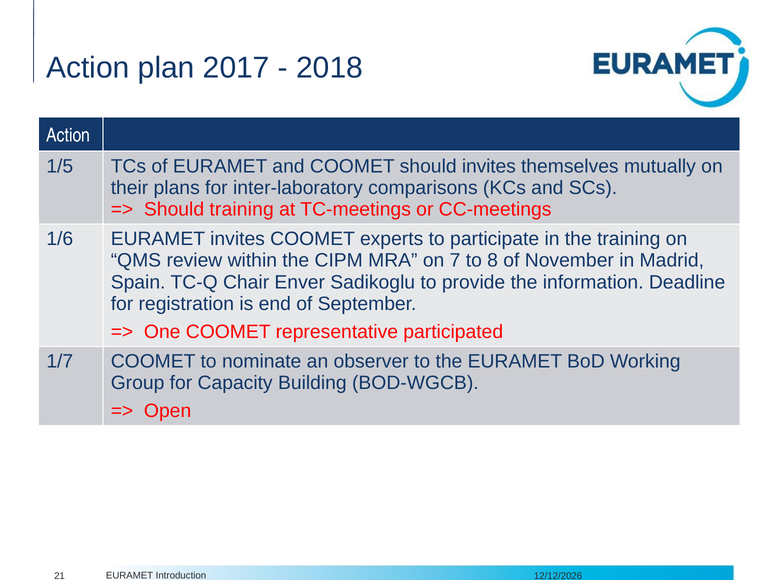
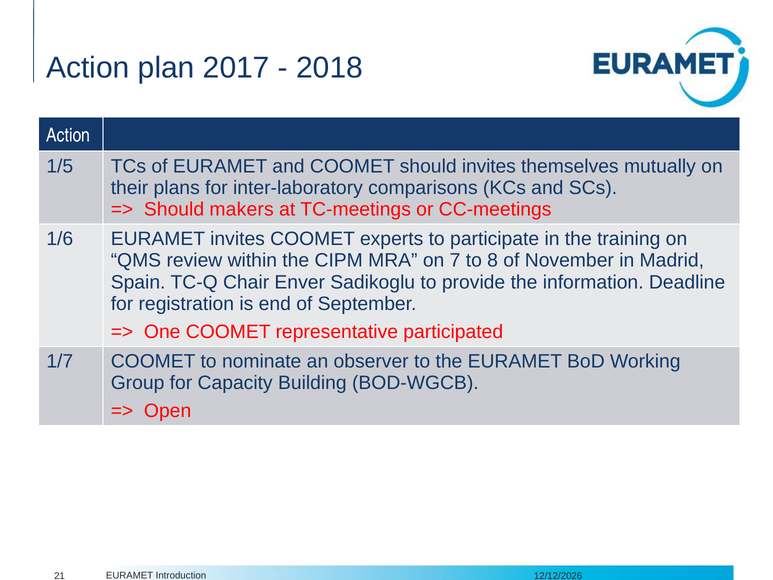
Should training: training -> makers
